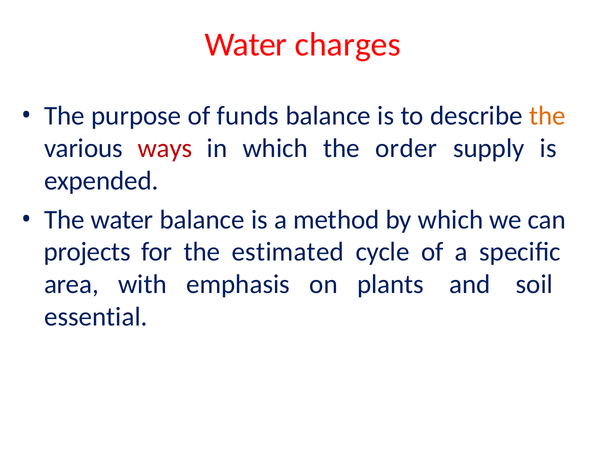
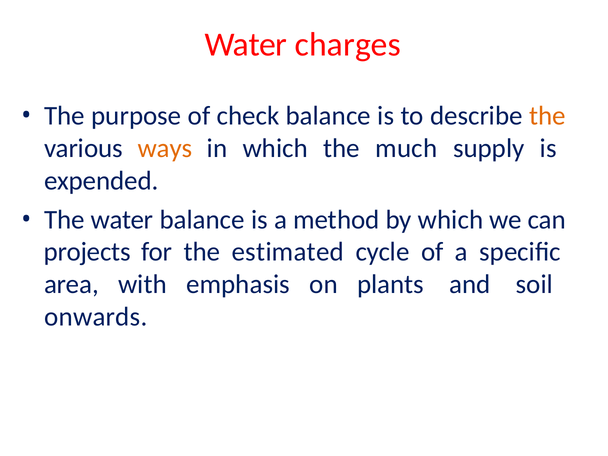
funds: funds -> check
ways colour: red -> orange
order: order -> much
essential: essential -> onwards
